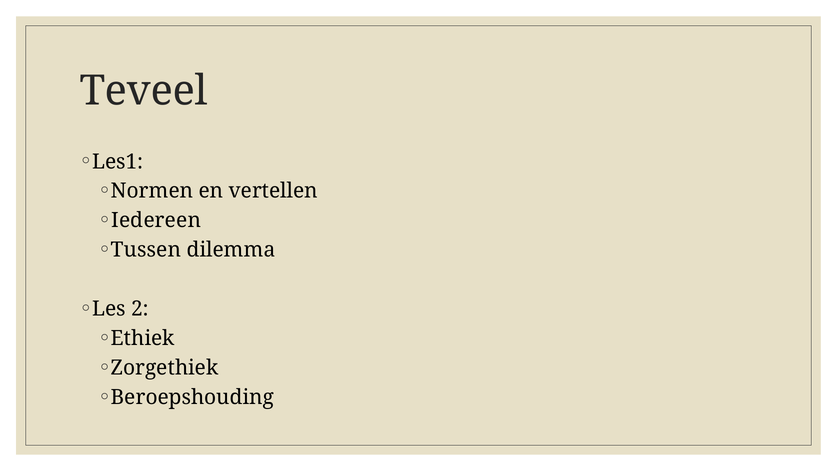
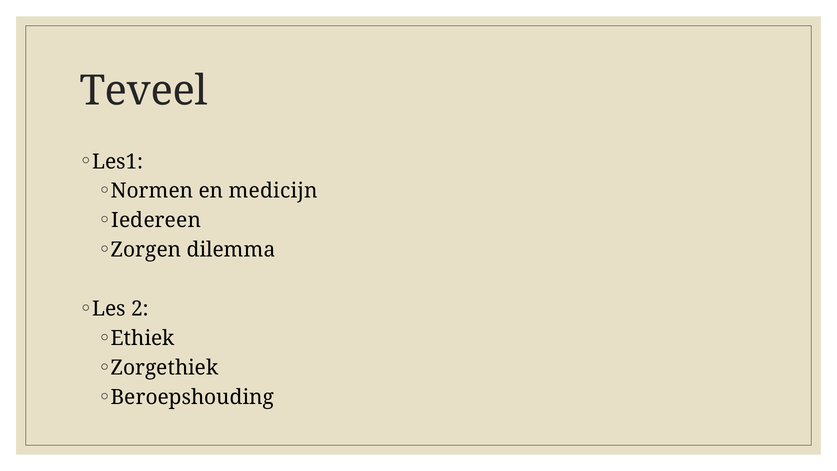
vertellen: vertellen -> medicijn
Tussen: Tussen -> Zorgen
